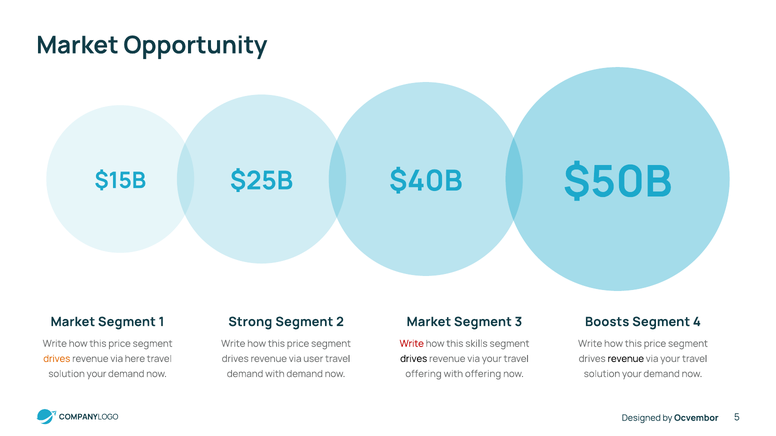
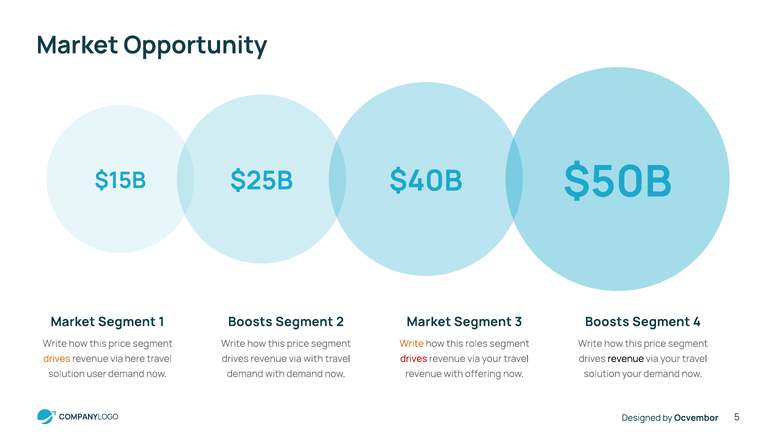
Strong at (250, 322): Strong -> Boosts
Write at (412, 344) colour: red -> orange
skills: skills -> roles
via user: user -> with
drives at (414, 359) colour: black -> red
your at (96, 374): your -> user
offering at (423, 374): offering -> revenue
